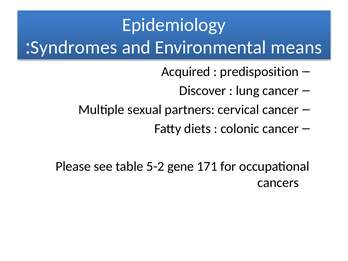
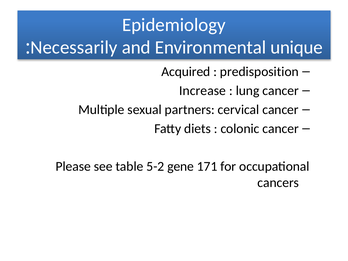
Syndromes: Syndromes -> Necessarily
means: means -> unique
Discover: Discover -> Increase
